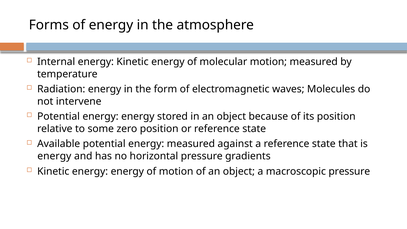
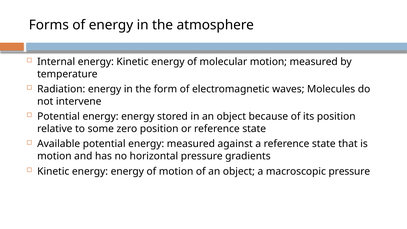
energy at (54, 156): energy -> motion
